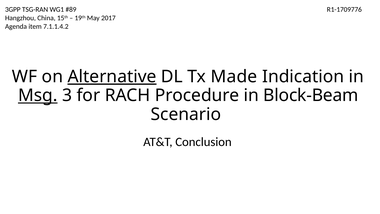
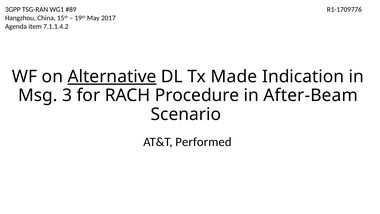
Msg underline: present -> none
Block-Beam: Block-Beam -> After-Beam
Conclusion: Conclusion -> Performed
